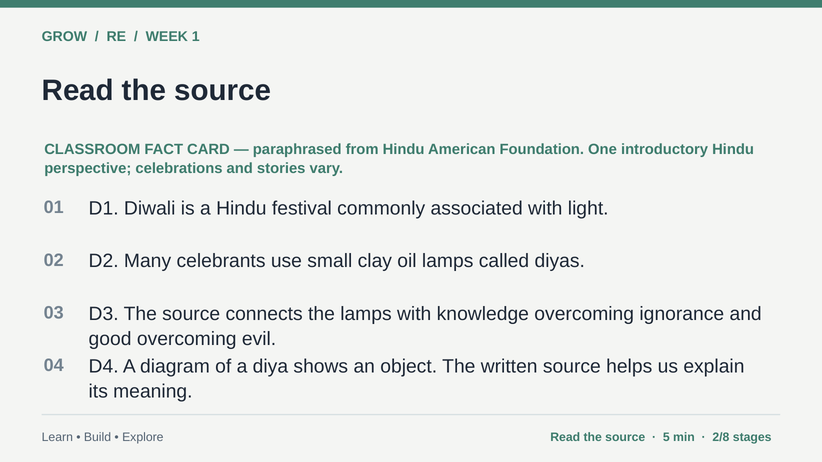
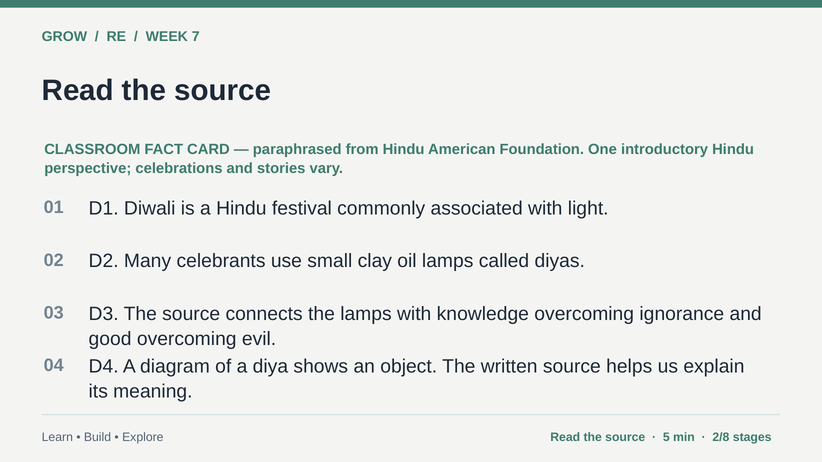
1: 1 -> 7
